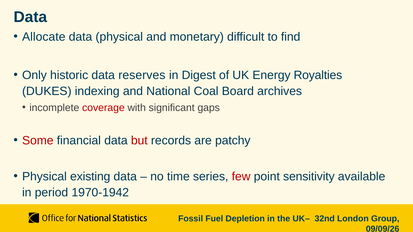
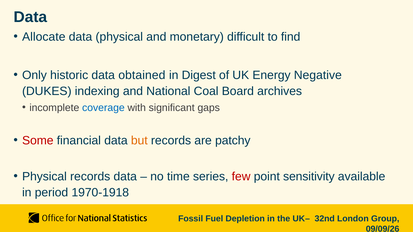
reserves: reserves -> obtained
Royalties: Royalties -> Negative
coverage colour: red -> blue
but colour: red -> orange
Physical existing: existing -> records
1970-1942: 1970-1942 -> 1970-1918
